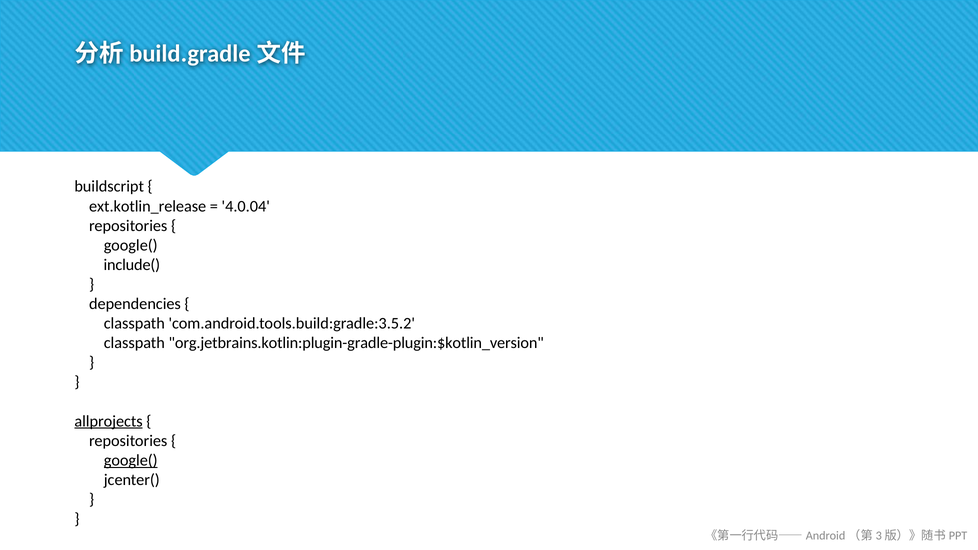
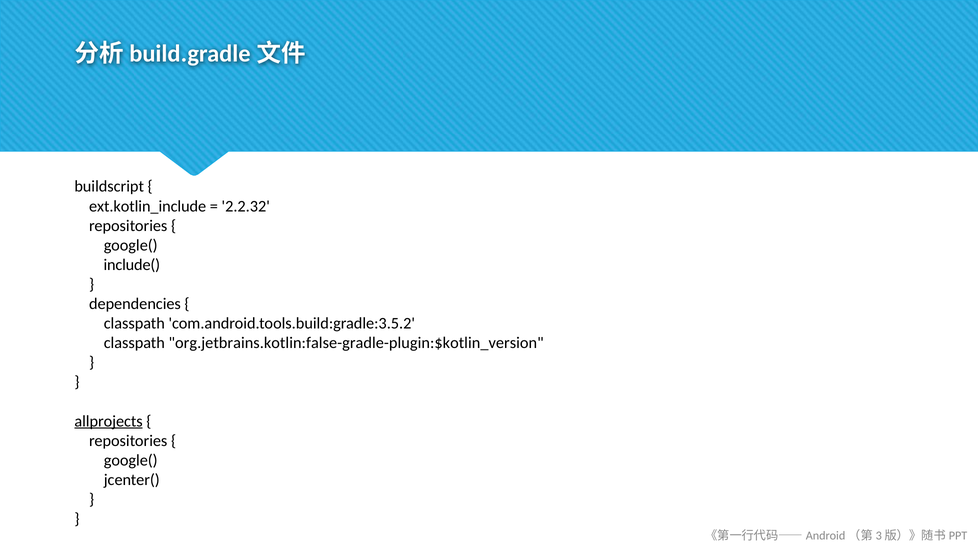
ext.kotlin_release: ext.kotlin_release -> ext.kotlin_include
4.0.04: 4.0.04 -> 2.2.32
org.jetbrains.kotlin:plugin-gradle-plugin:$kotlin_version: org.jetbrains.kotlin:plugin-gradle-plugin:$kotlin_version -> org.jetbrains.kotlin:false-gradle-plugin:$kotlin_version
google( at (131, 460) underline: present -> none
